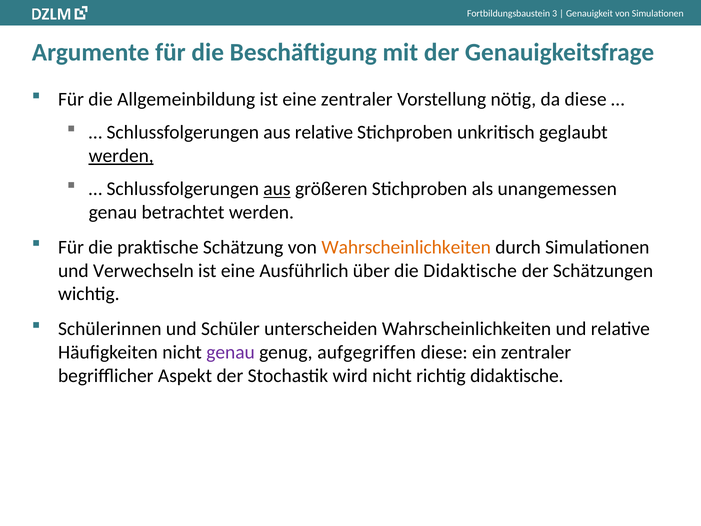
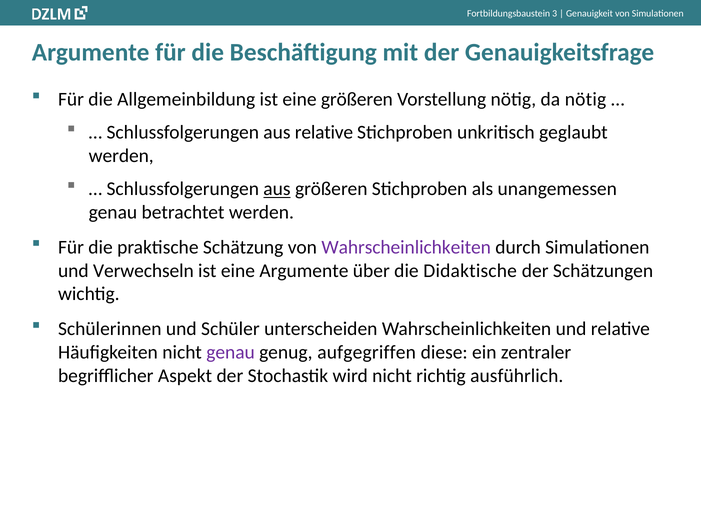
eine zentraler: zentraler -> größeren
da diese: diese -> nötig
werden at (121, 156) underline: present -> none
Wahrscheinlichkeiten at (406, 247) colour: orange -> purple
eine Ausführlich: Ausführlich -> Argumente
richtig didaktische: didaktische -> ausführlich
